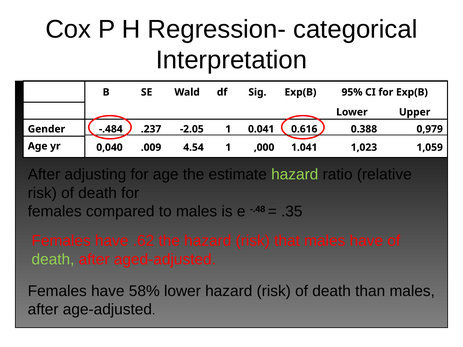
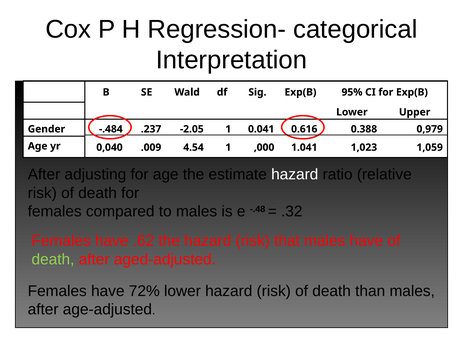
hazard at (295, 175) colour: light green -> white
.35: .35 -> .32
58%: 58% -> 72%
